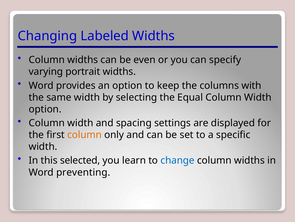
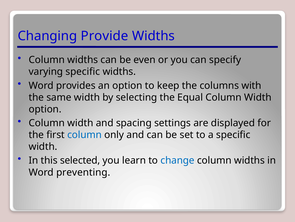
Labeled: Labeled -> Provide
varying portrait: portrait -> specific
column at (85, 134) colour: orange -> blue
